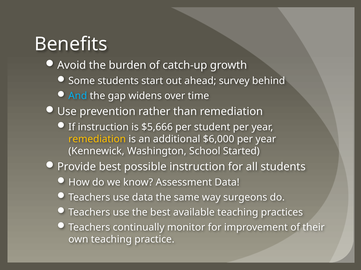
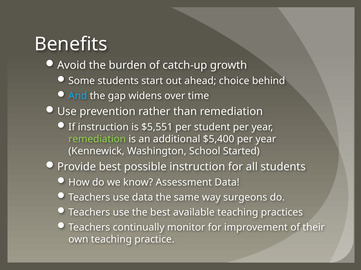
survey: survey -> choice
$5,666: $5,666 -> $5,551
remediation at (97, 139) colour: yellow -> light green
$6,000: $6,000 -> $5,400
